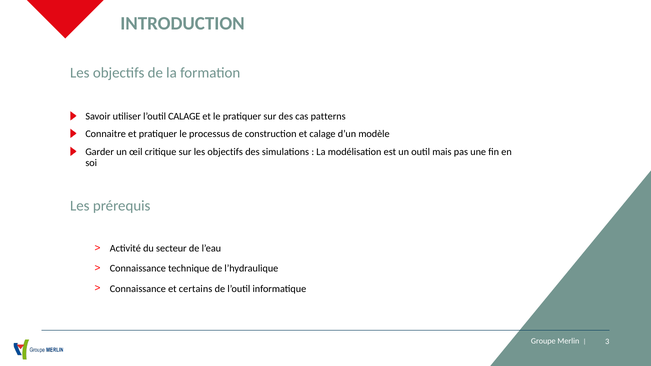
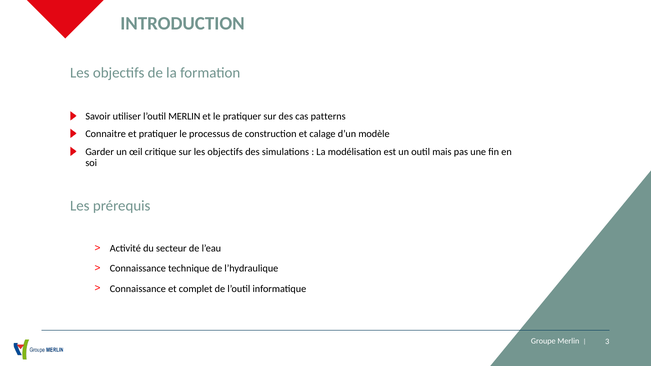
l’outil CALAGE: CALAGE -> MERLIN
certains: certains -> complet
